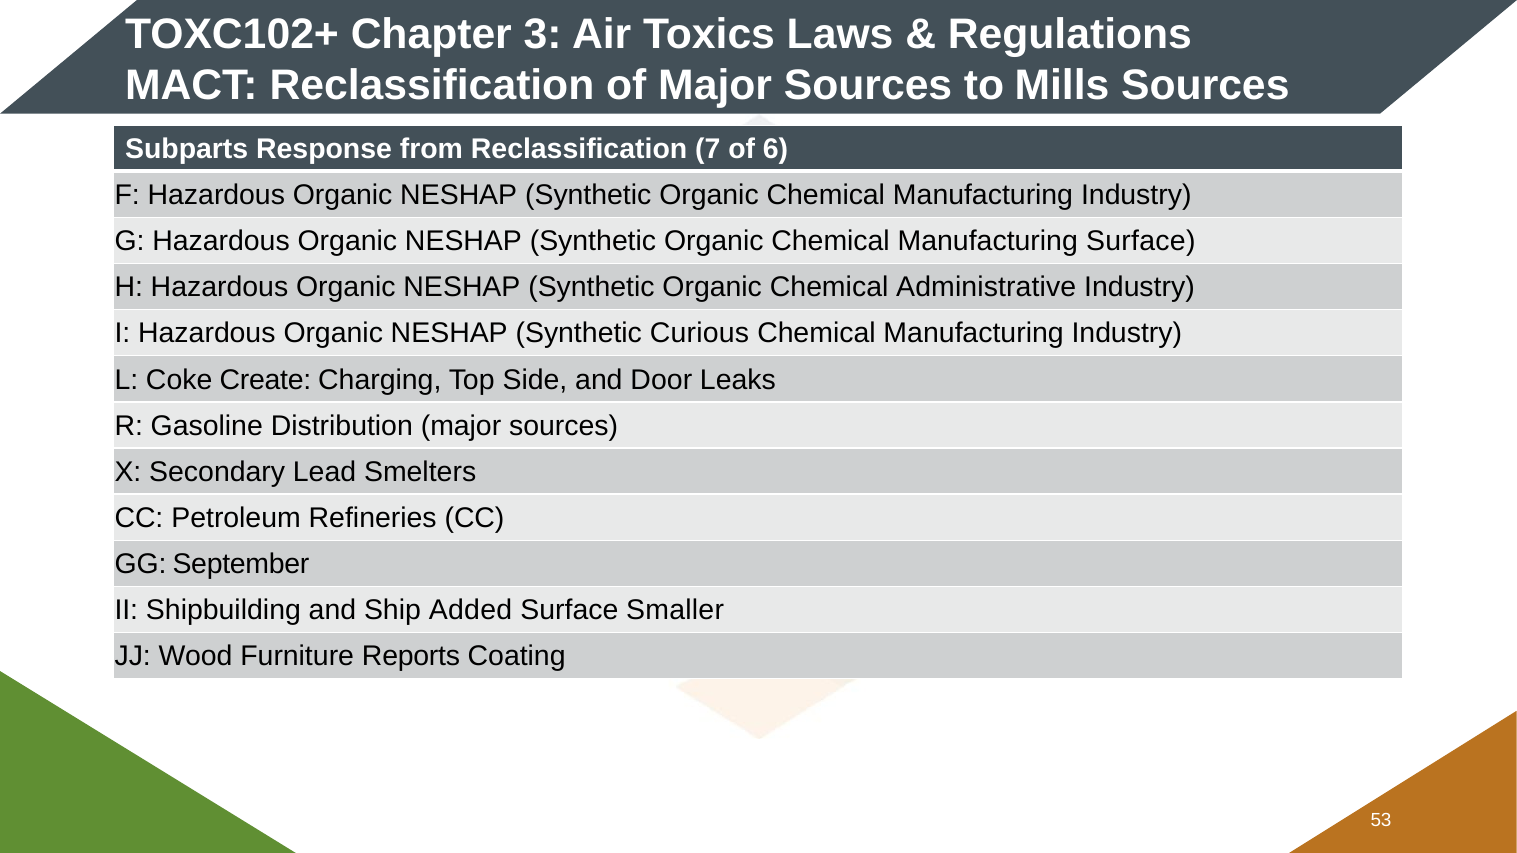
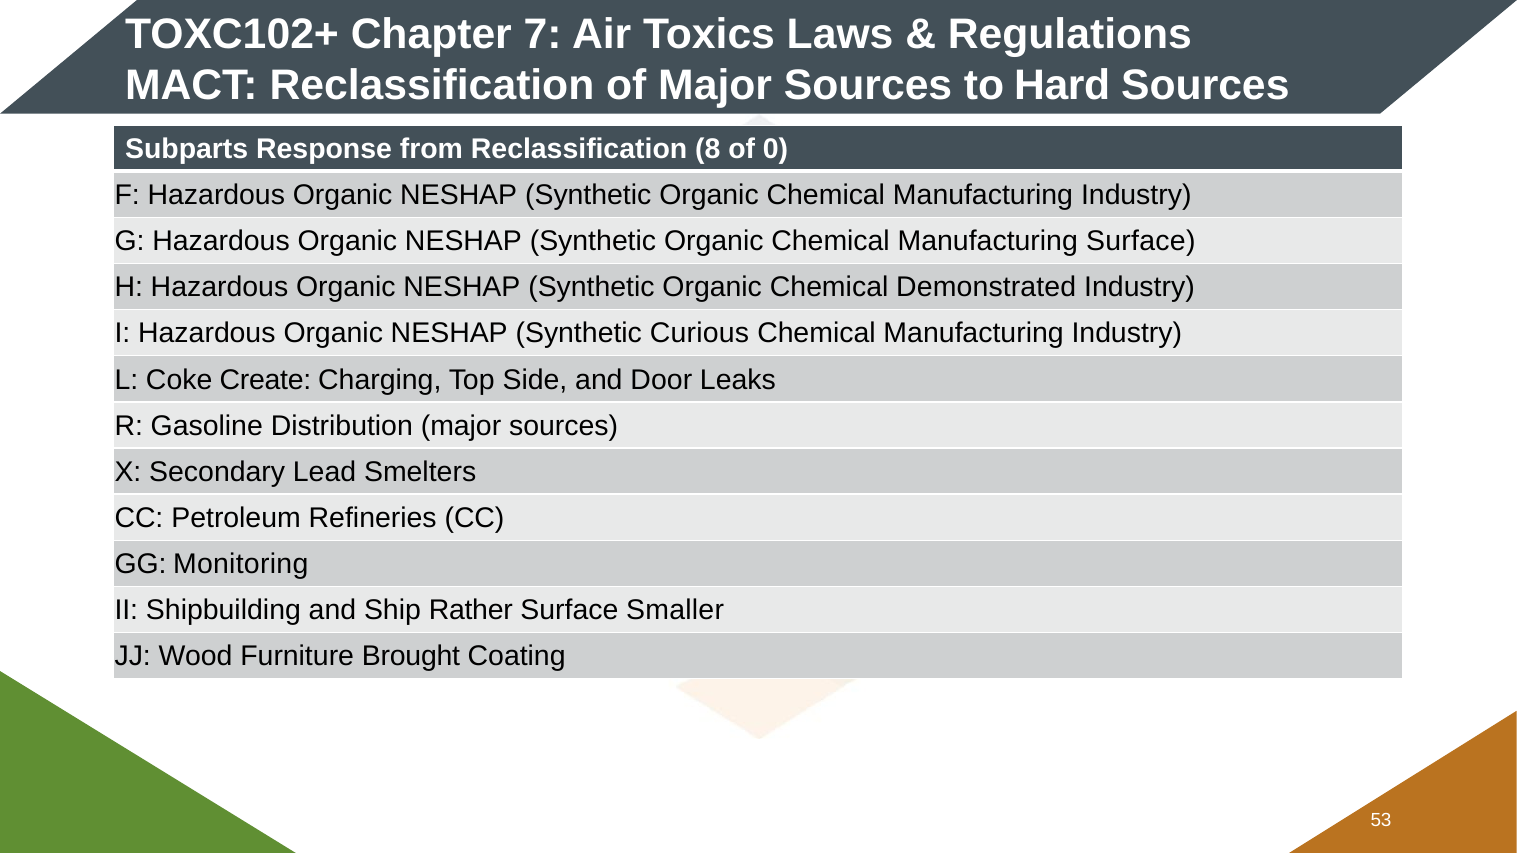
3: 3 -> 7
Mills: Mills -> Hard
7: 7 -> 8
6: 6 -> 0
Administrative: Administrative -> Demonstrated
September: September -> Monitoring
Added: Added -> Rather
Reports: Reports -> Brought
